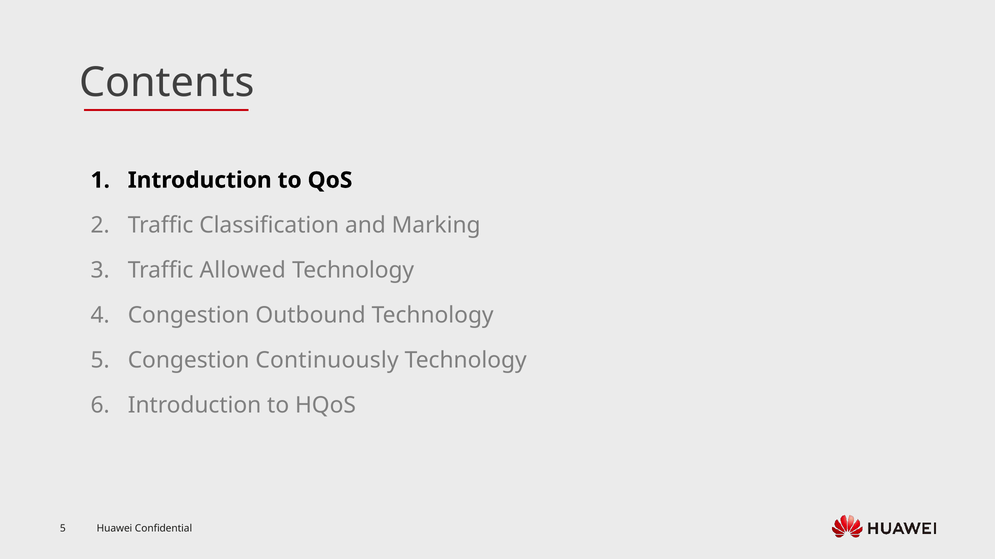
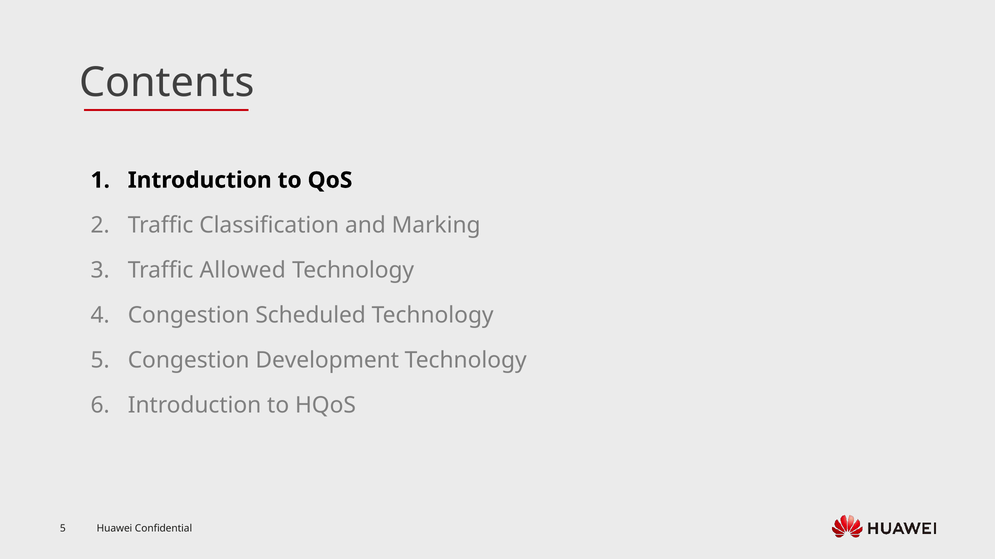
Outbound: Outbound -> Scheduled
Continuously: Continuously -> Development
